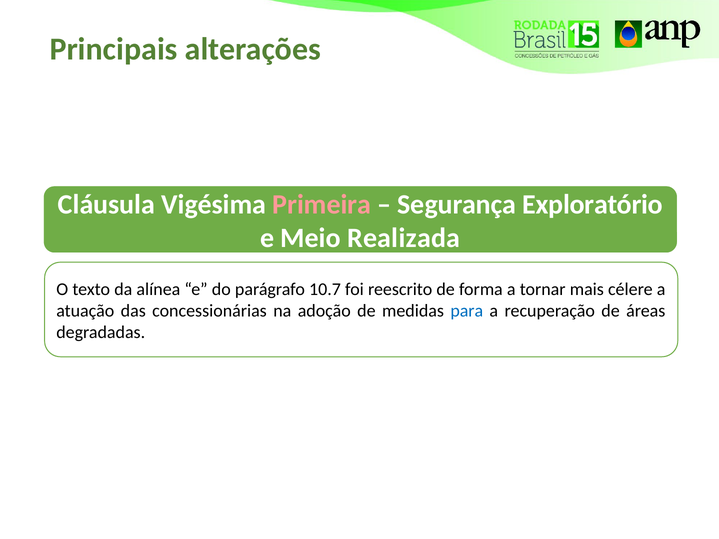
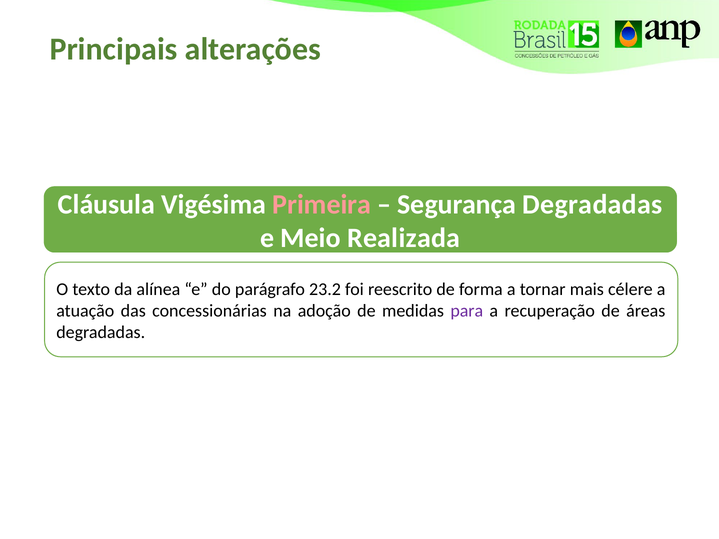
Segurança Exploratório: Exploratório -> Degradadas
10.7: 10.7 -> 23.2
para colour: blue -> purple
